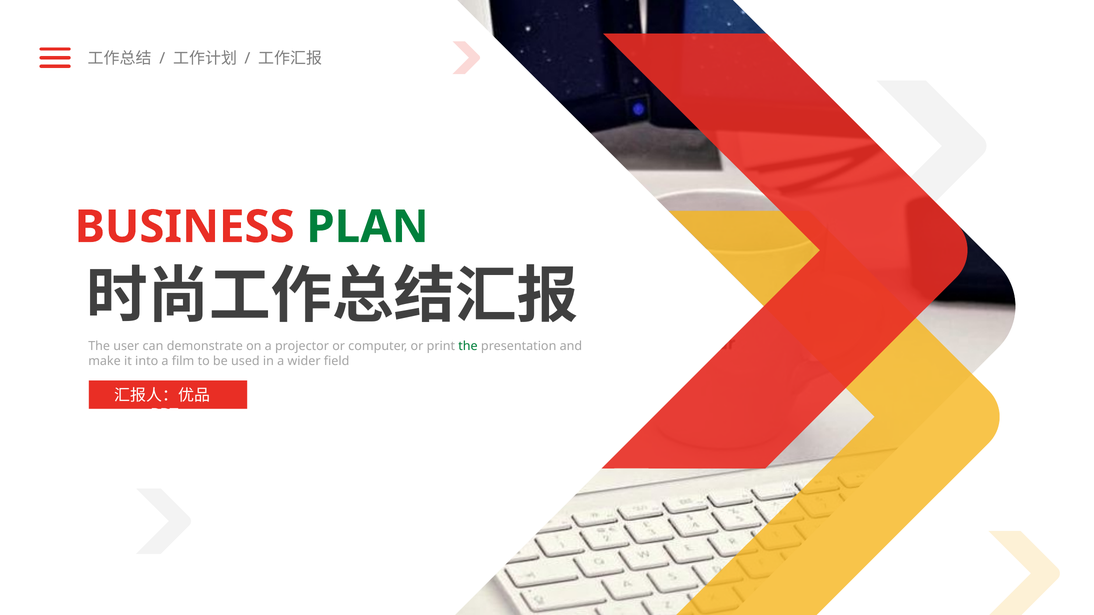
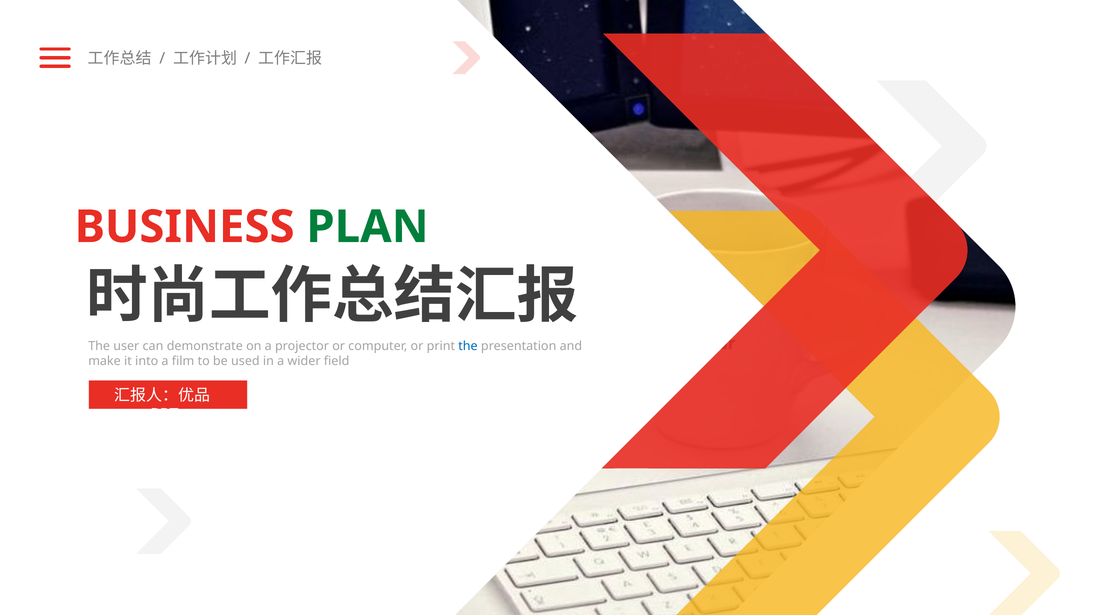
the at (468, 346) colour: green -> blue
